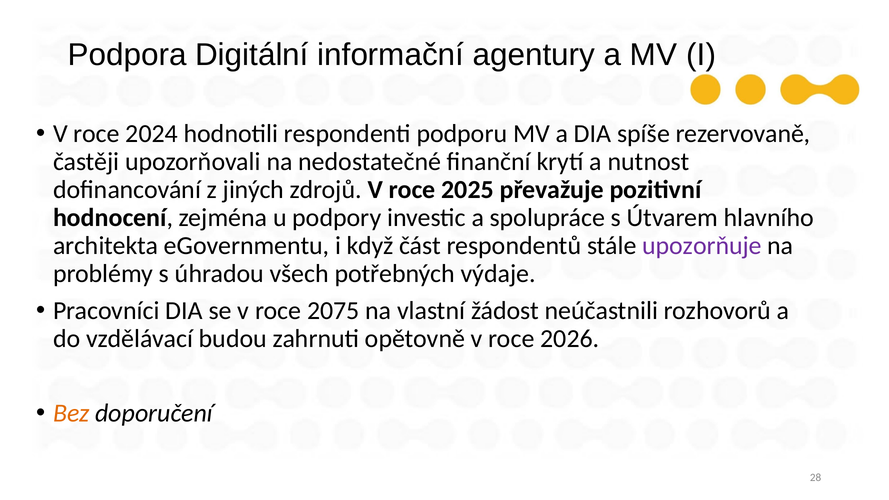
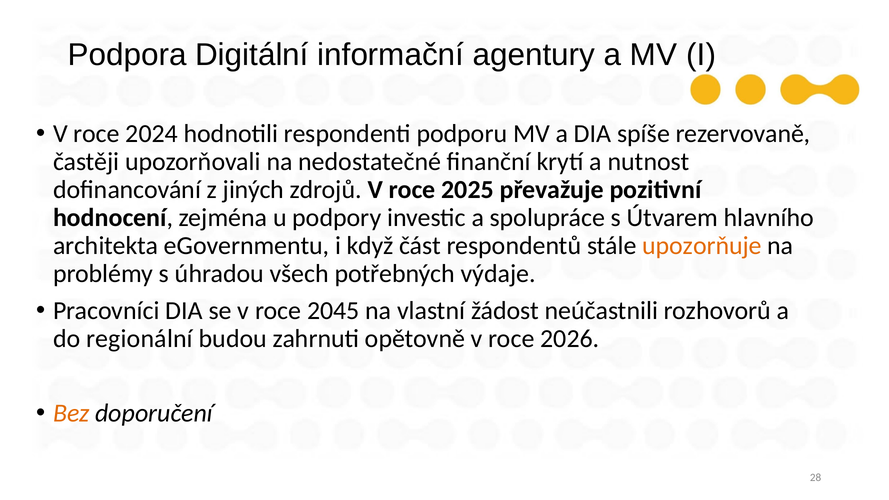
upozorňuje colour: purple -> orange
2075: 2075 -> 2045
vzdělávací: vzdělávací -> regionální
